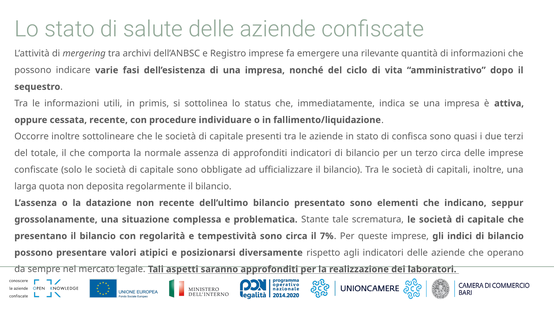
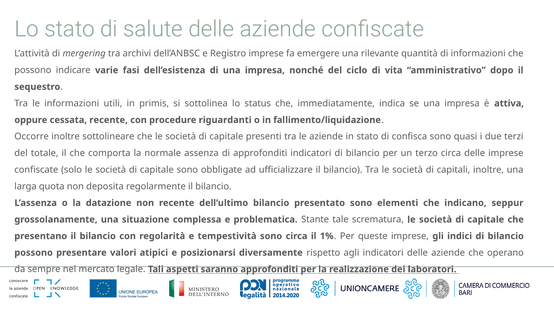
individuare: individuare -> riguardanti
7%: 7% -> 1%
